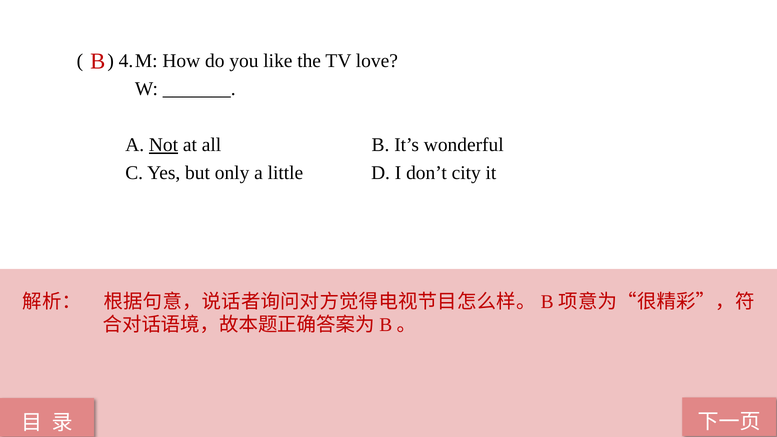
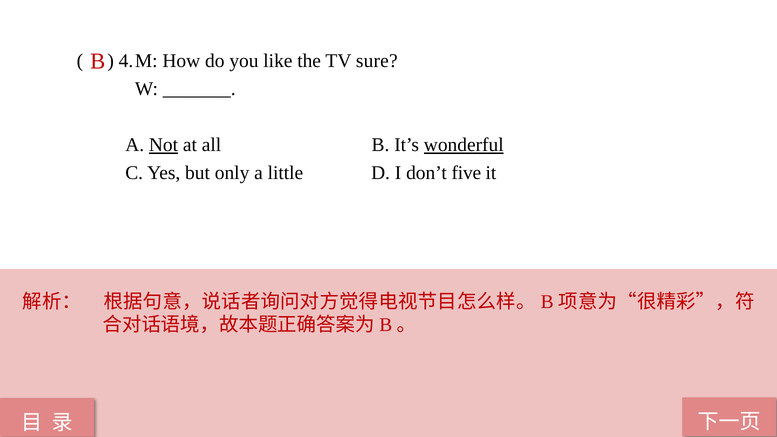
love: love -> sure
wonderful underline: none -> present
city: city -> five
